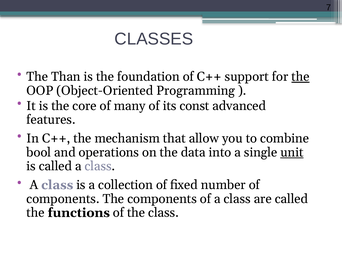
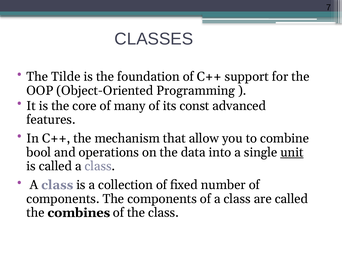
Than: Than -> Tilde
the at (300, 77) underline: present -> none
functions: functions -> combines
